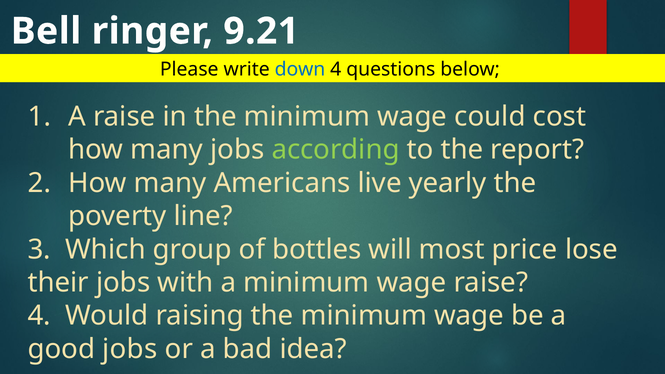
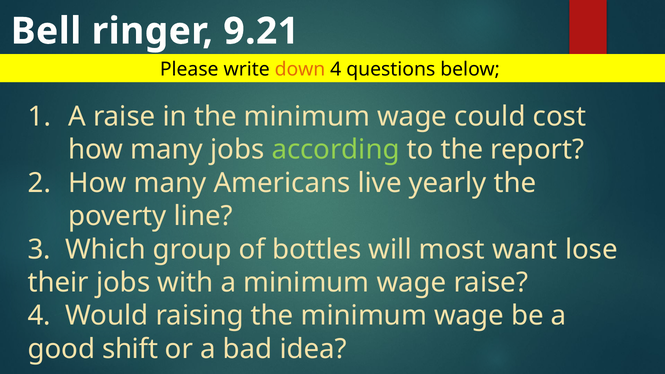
down colour: blue -> orange
price: price -> want
good jobs: jobs -> shift
